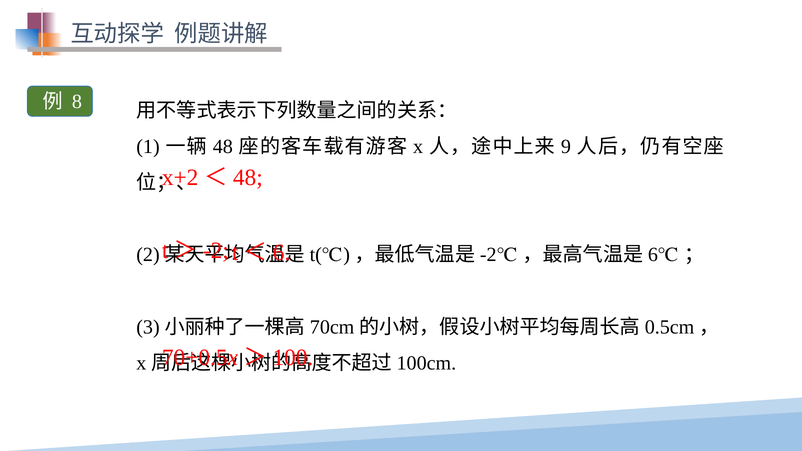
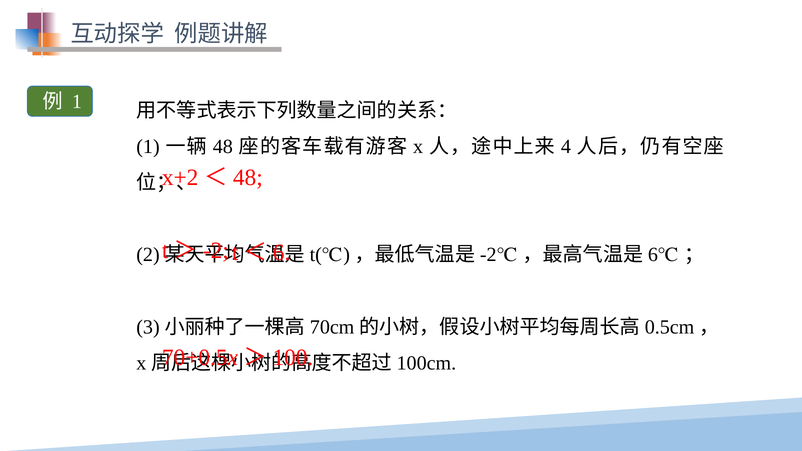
8 at (77, 102): 8 -> 1
9: 9 -> 4
